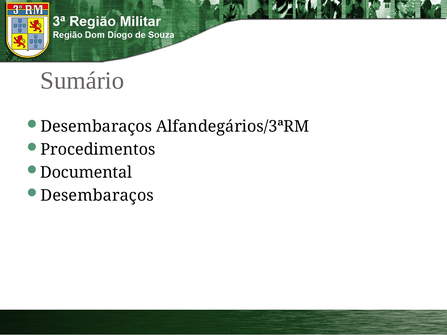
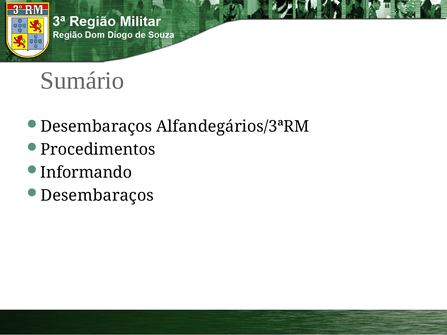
Documental: Documental -> Informando
